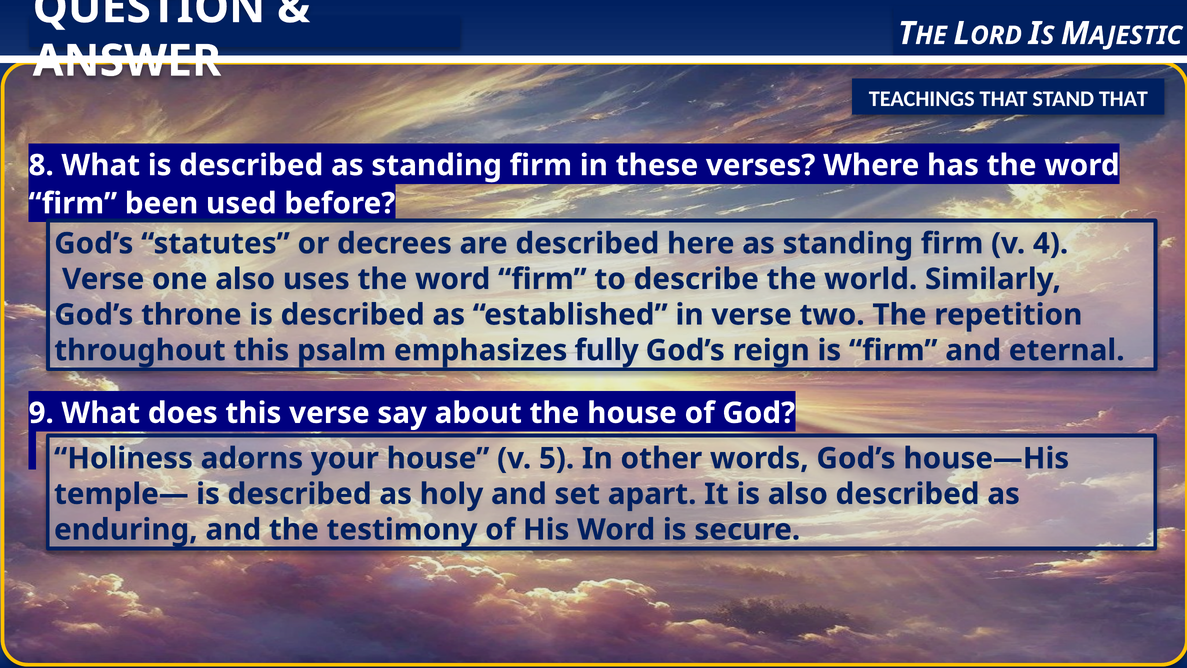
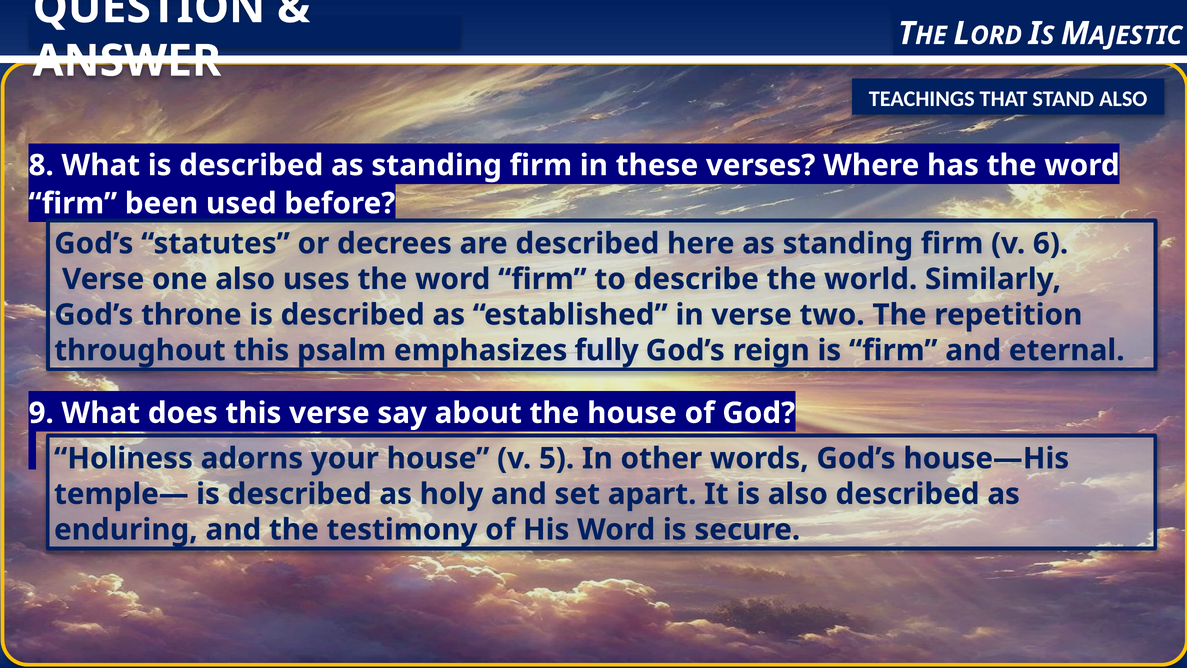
STAND THAT: THAT -> ALSO
4: 4 -> 6
